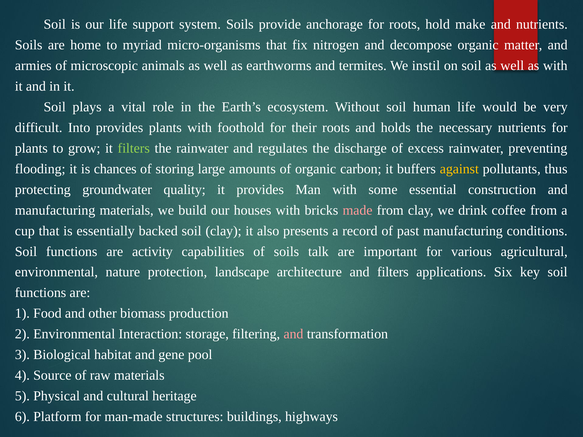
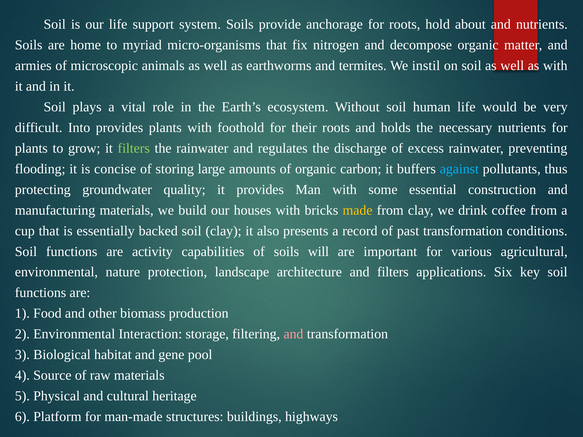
make: make -> about
chances: chances -> concise
against colour: yellow -> light blue
made colour: pink -> yellow
past manufacturing: manufacturing -> transformation
talk: talk -> will
